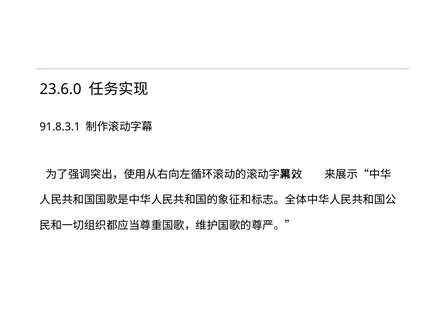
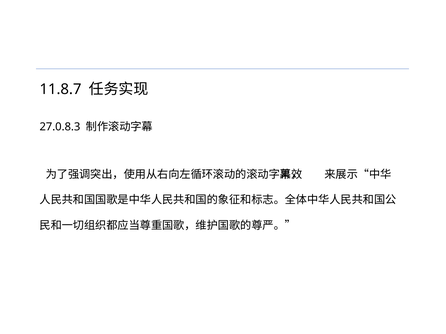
23.6.0: 23.6.0 -> 11.8.7
91.8.3.1: 91.8.3.1 -> 27.0.8.3
